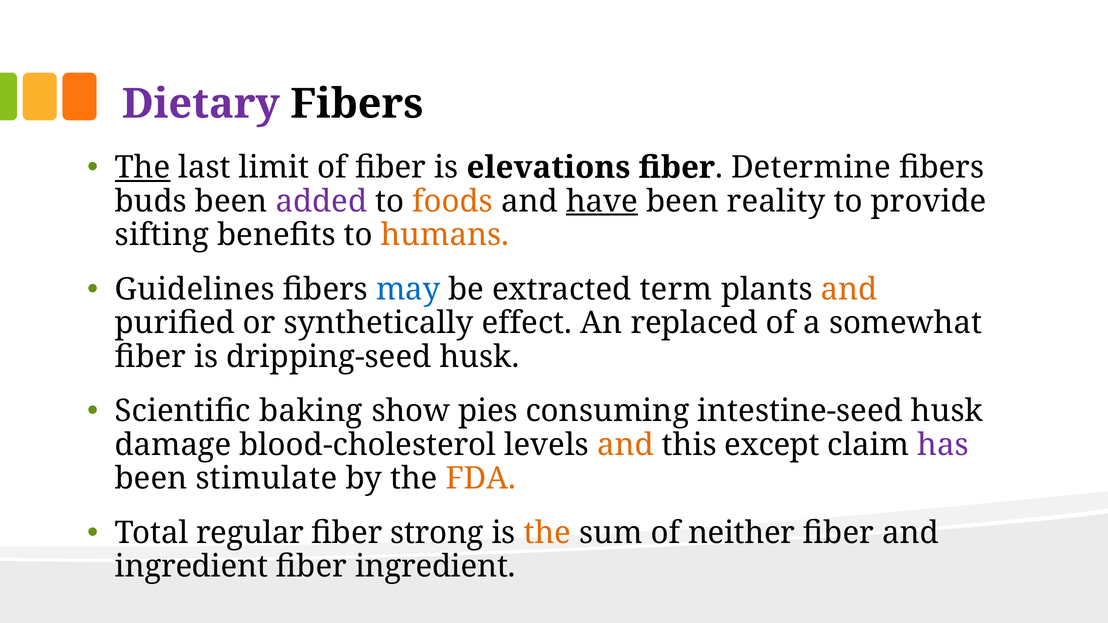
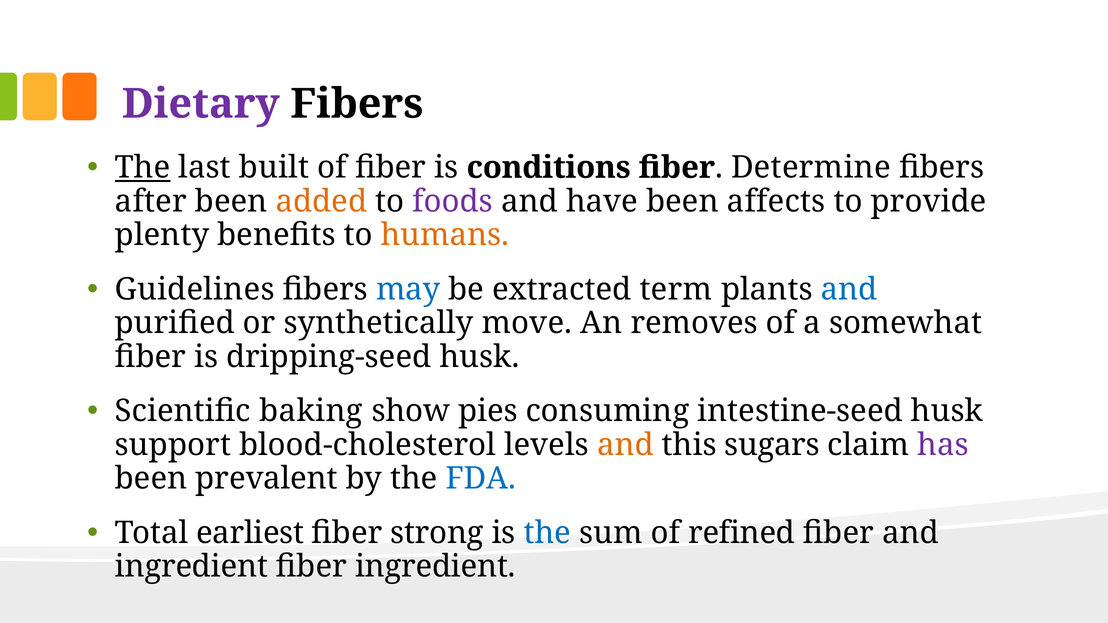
limit: limit -> built
elevations: elevations -> conditions
buds: buds -> after
added colour: purple -> orange
foods colour: orange -> purple
have underline: present -> none
reality: reality -> affects
sifting: sifting -> plenty
and at (849, 290) colour: orange -> blue
effect: effect -> move
replaced: replaced -> removes
damage: damage -> support
except: except -> sugars
stimulate: stimulate -> prevalent
FDA colour: orange -> blue
regular: regular -> earliest
the at (547, 533) colour: orange -> blue
neither: neither -> refined
